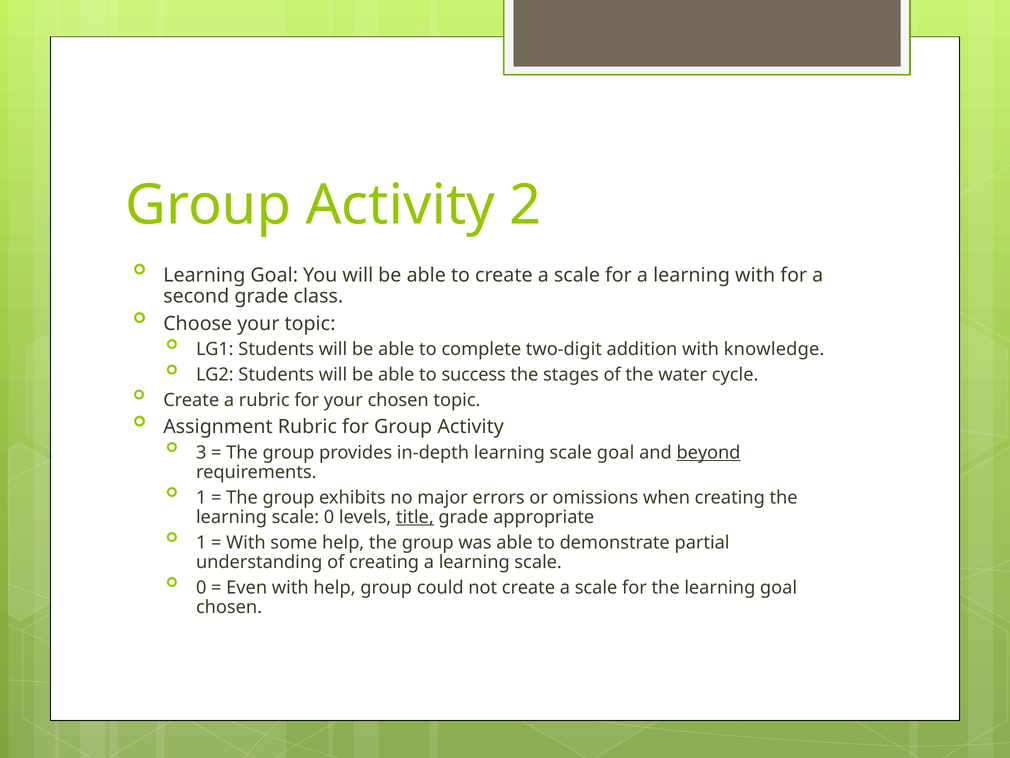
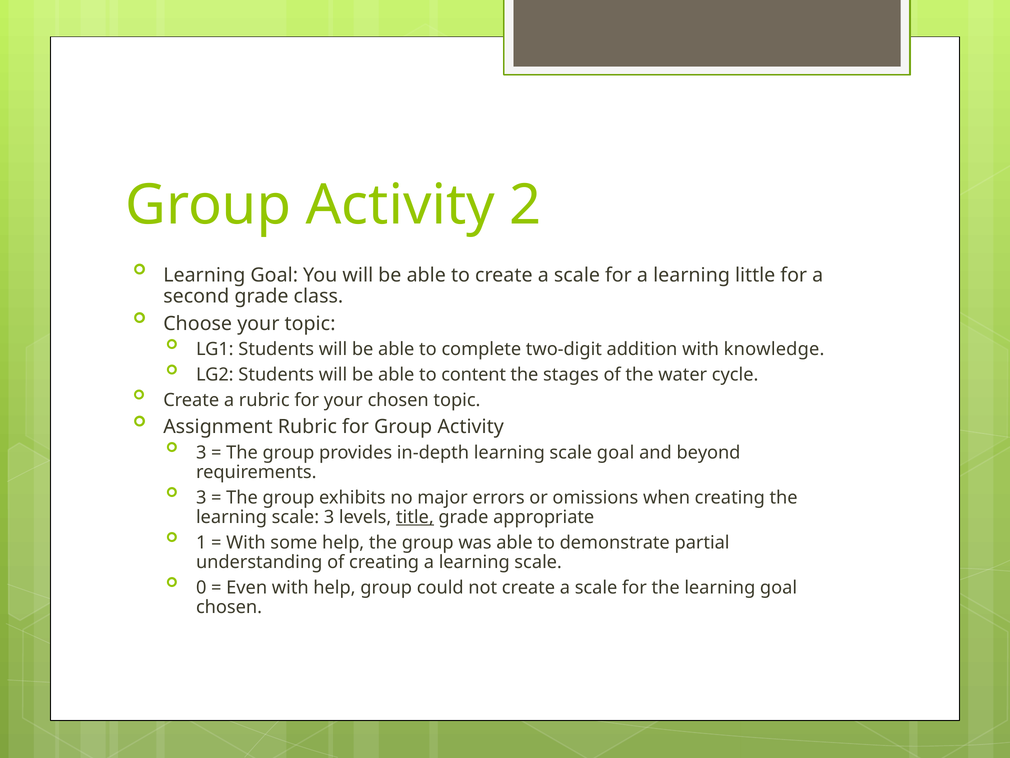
learning with: with -> little
success: success -> content
beyond underline: present -> none
1 at (201, 497): 1 -> 3
scale 0: 0 -> 3
